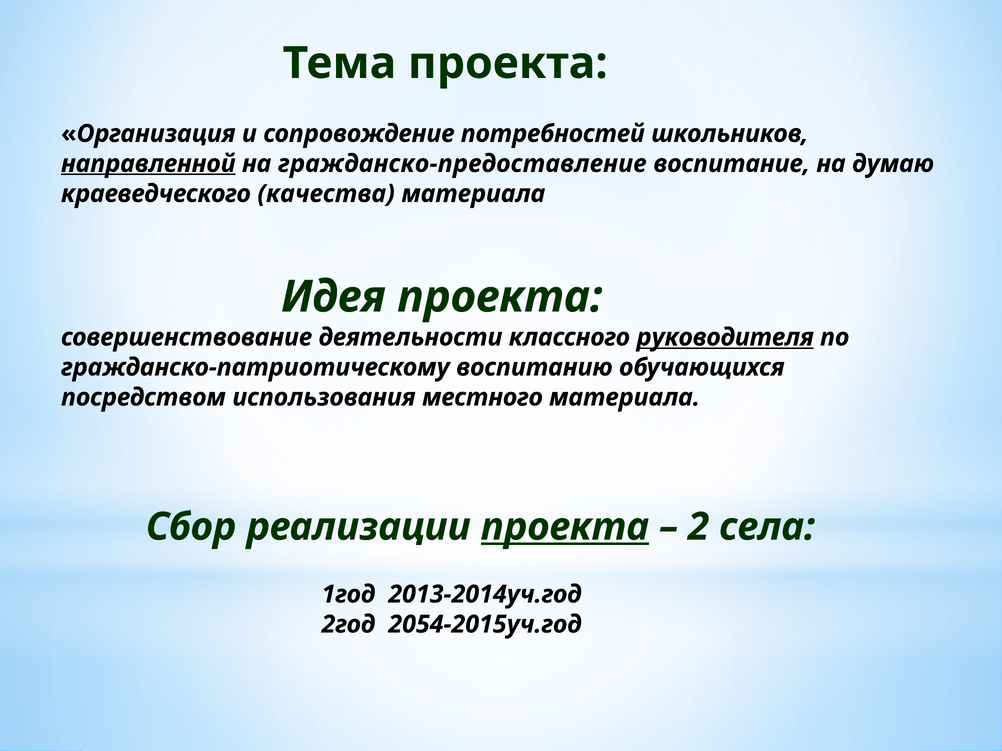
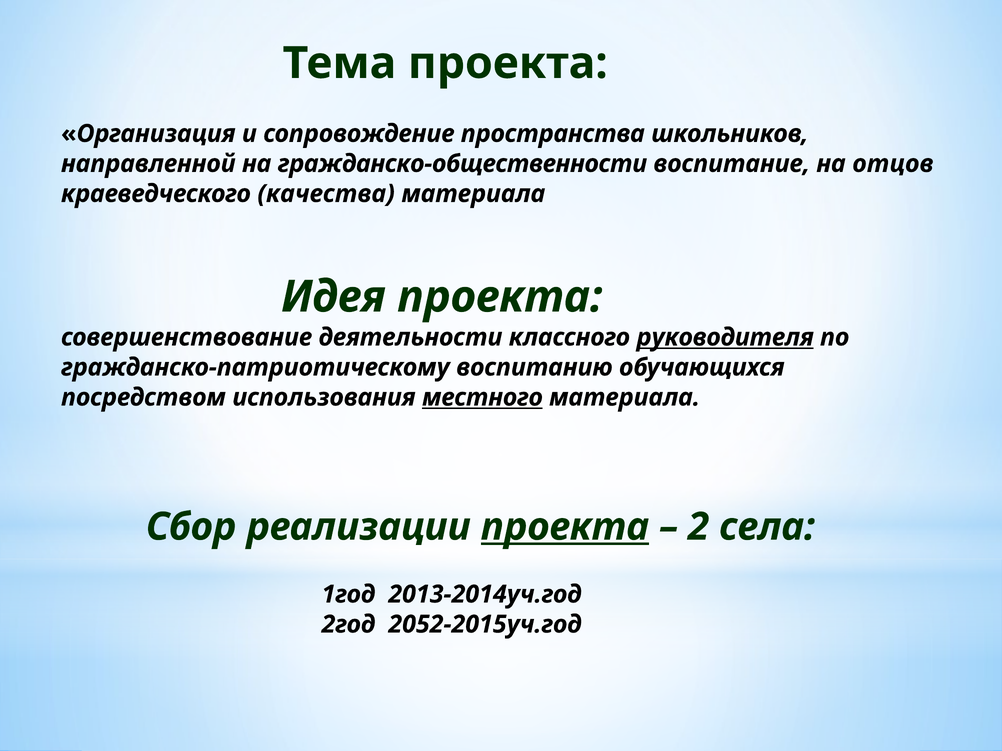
потребностей: потребностей -> пространства
направленной underline: present -> none
гражданско-предоставление: гражданско-предоставление -> гражданско-общественности
думаю: думаю -> отцов
местного underline: none -> present
2054-2015уч.год: 2054-2015уч.год -> 2052-2015уч.год
